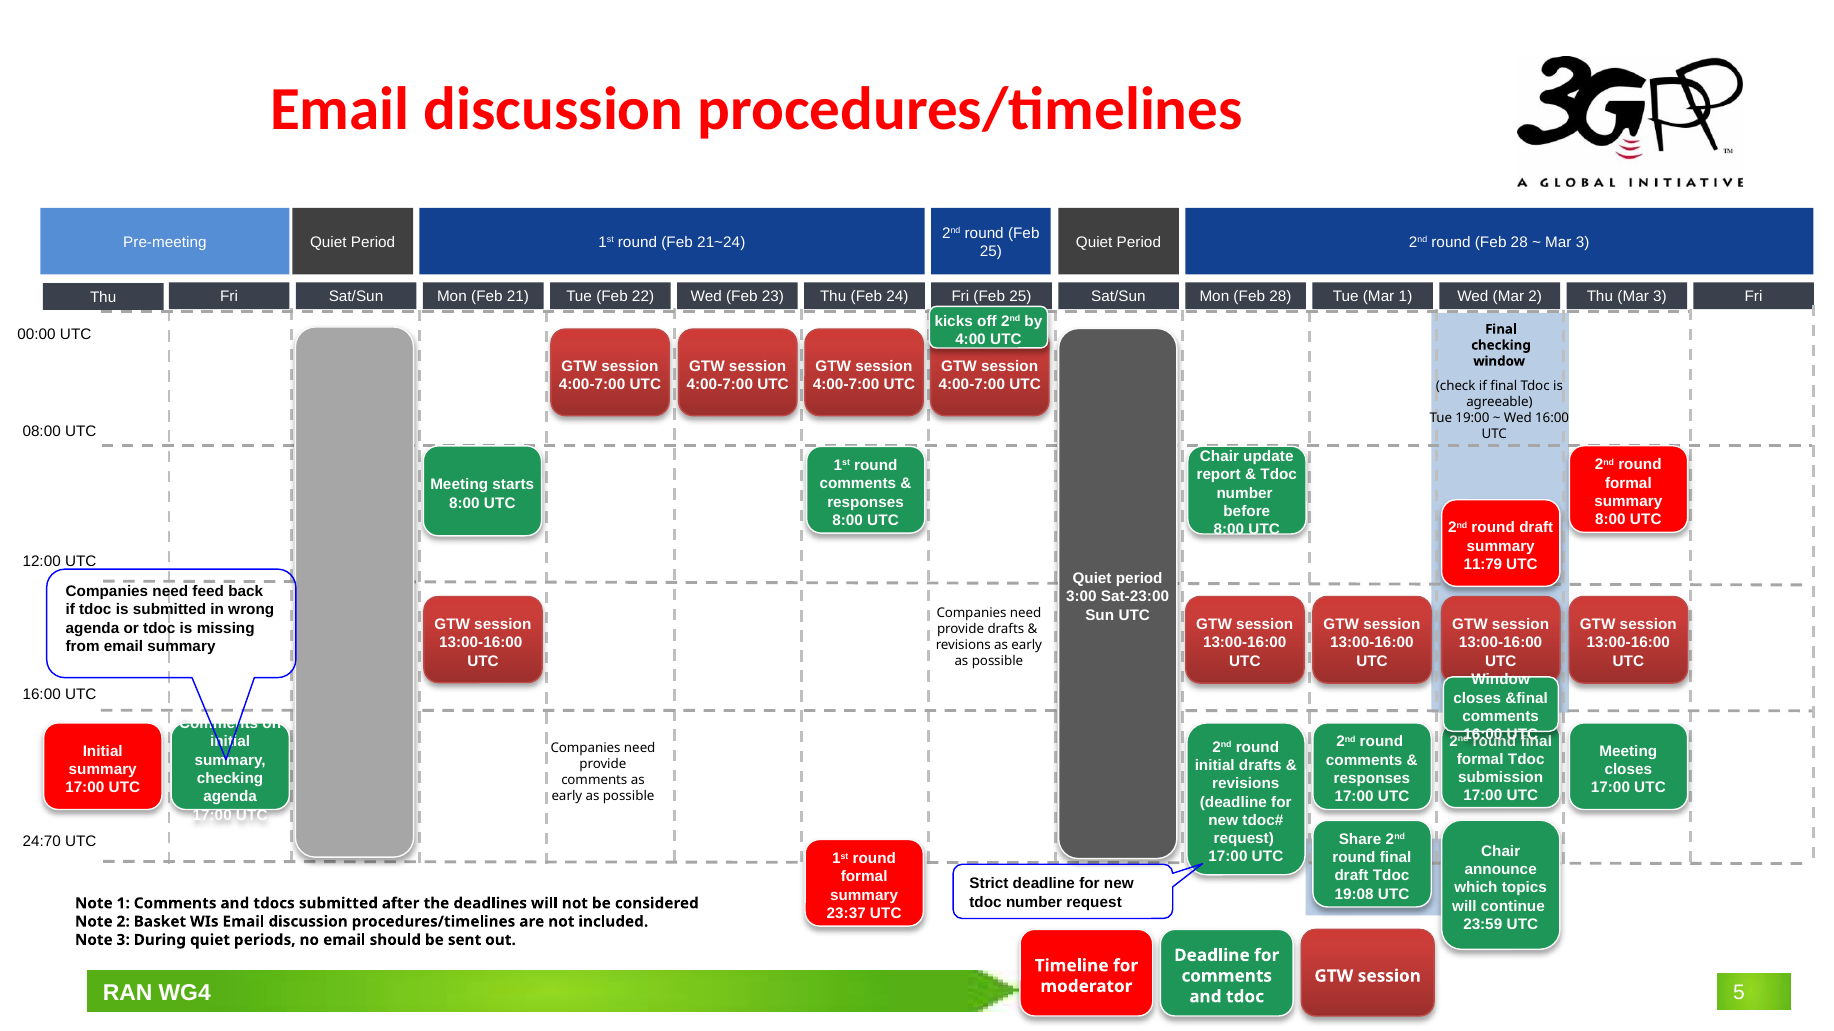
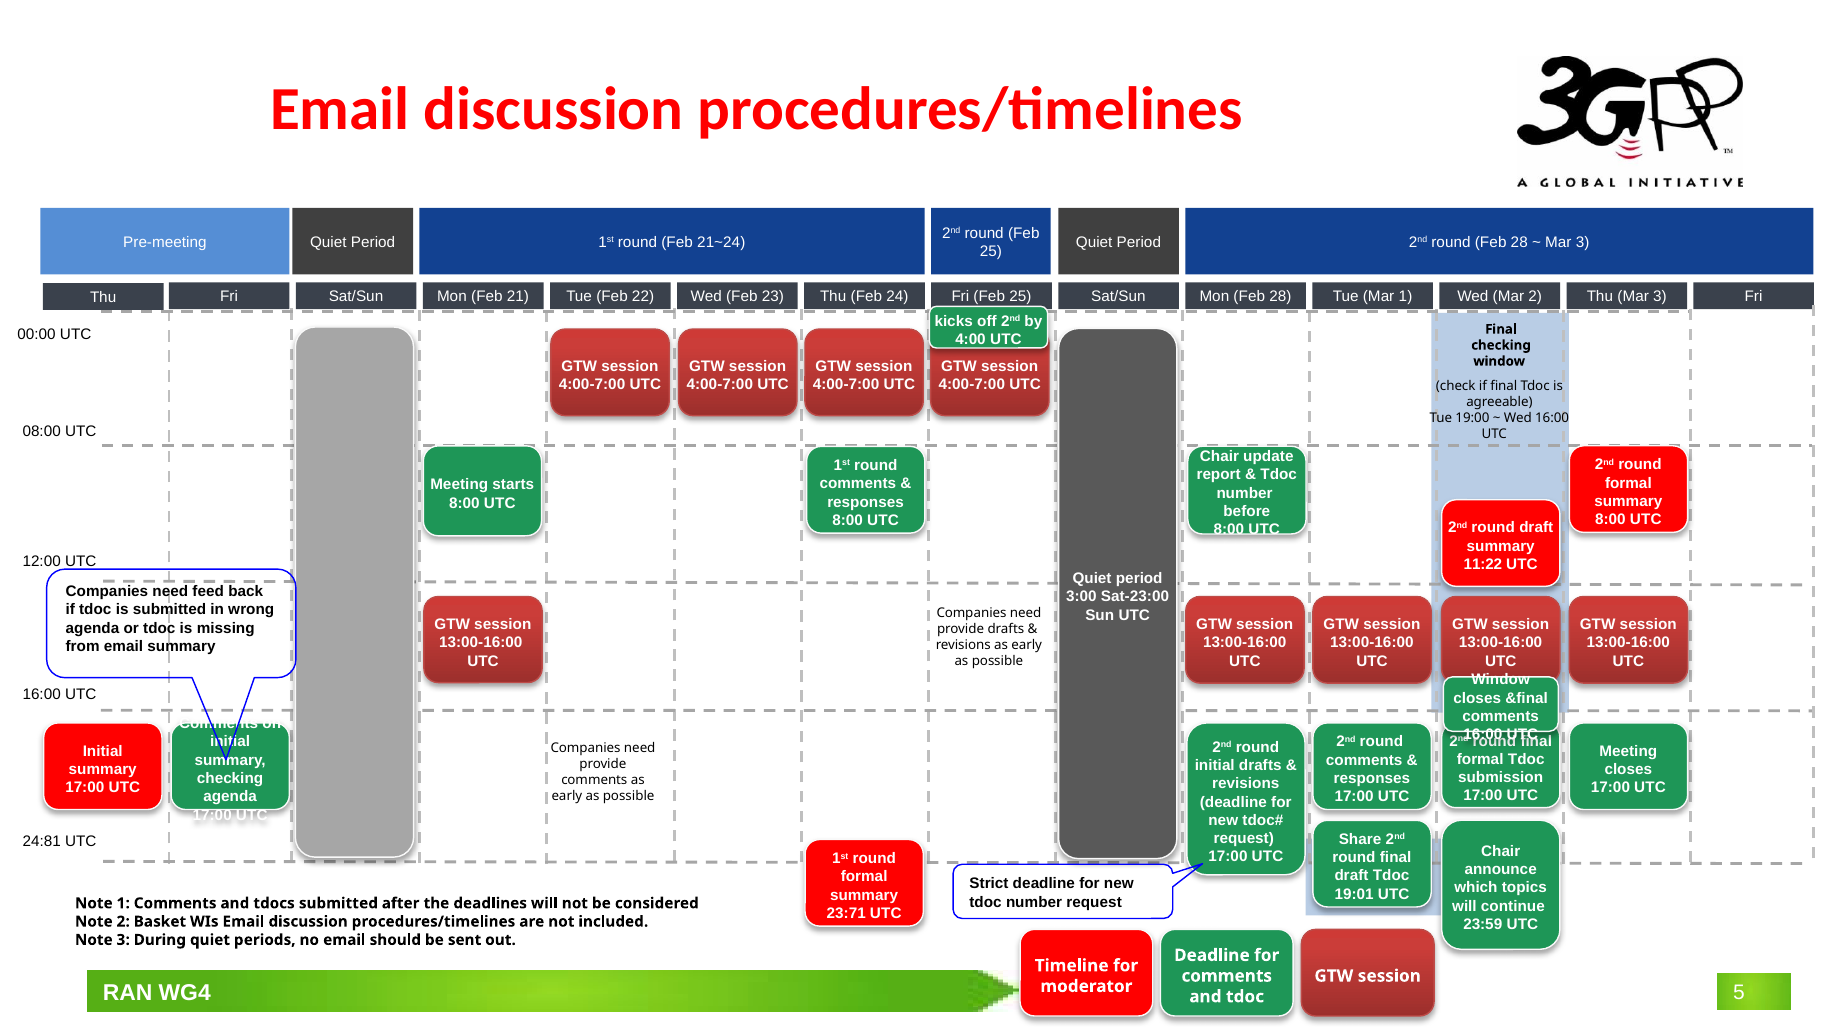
11:79: 11:79 -> 11:22
24:70: 24:70 -> 24:81
19:08: 19:08 -> 19:01
23:37: 23:37 -> 23:71
